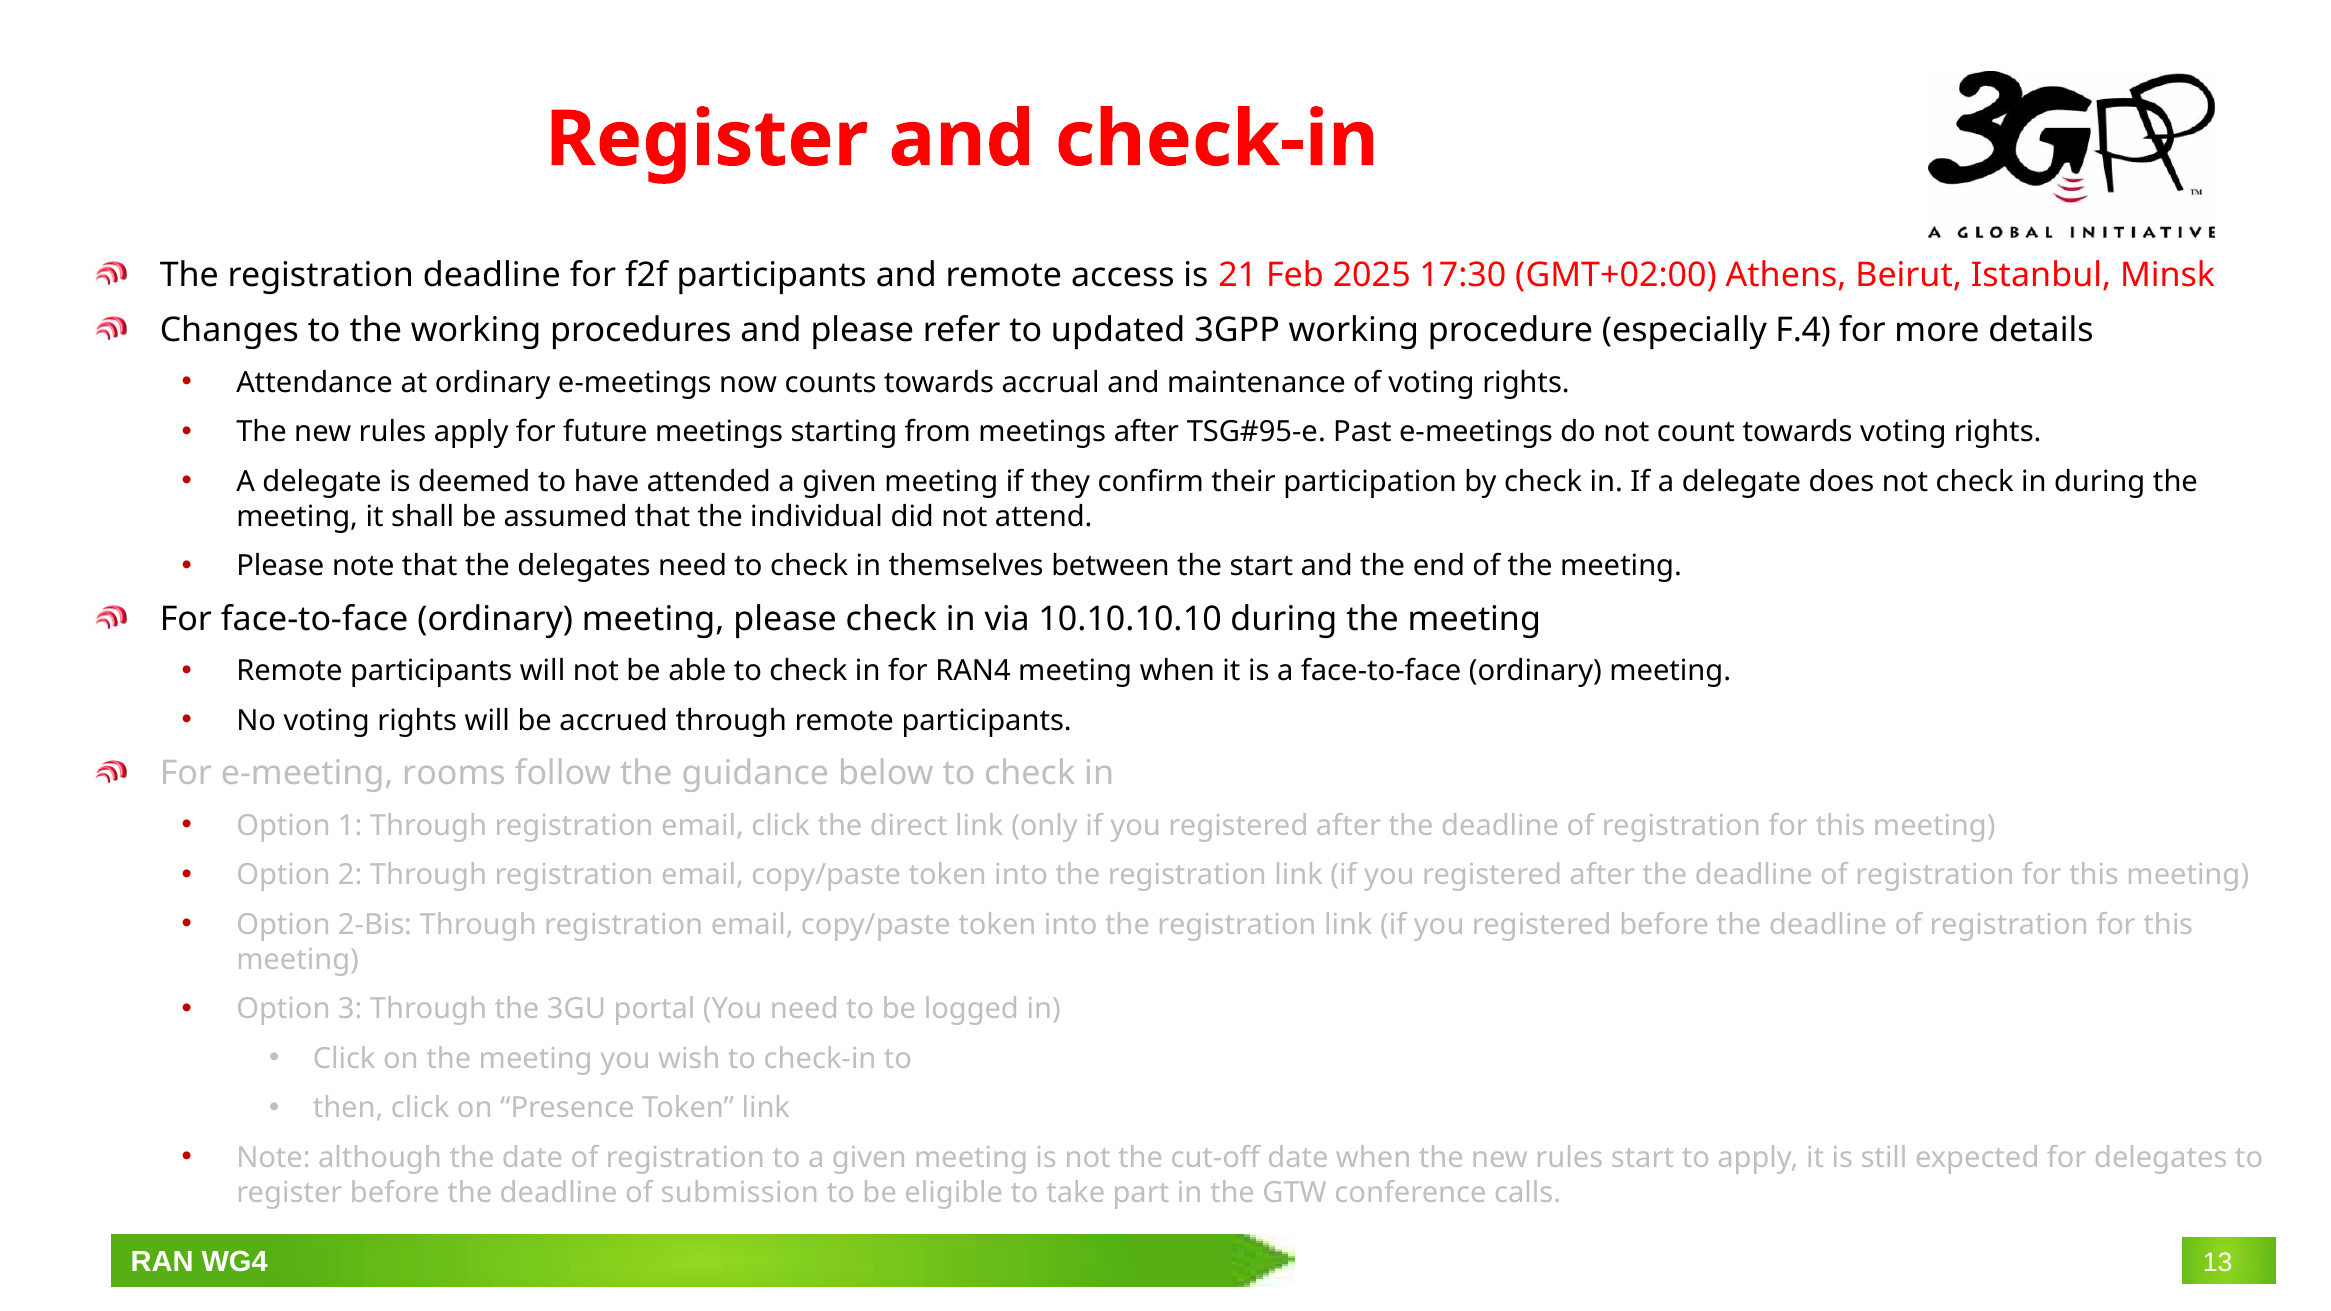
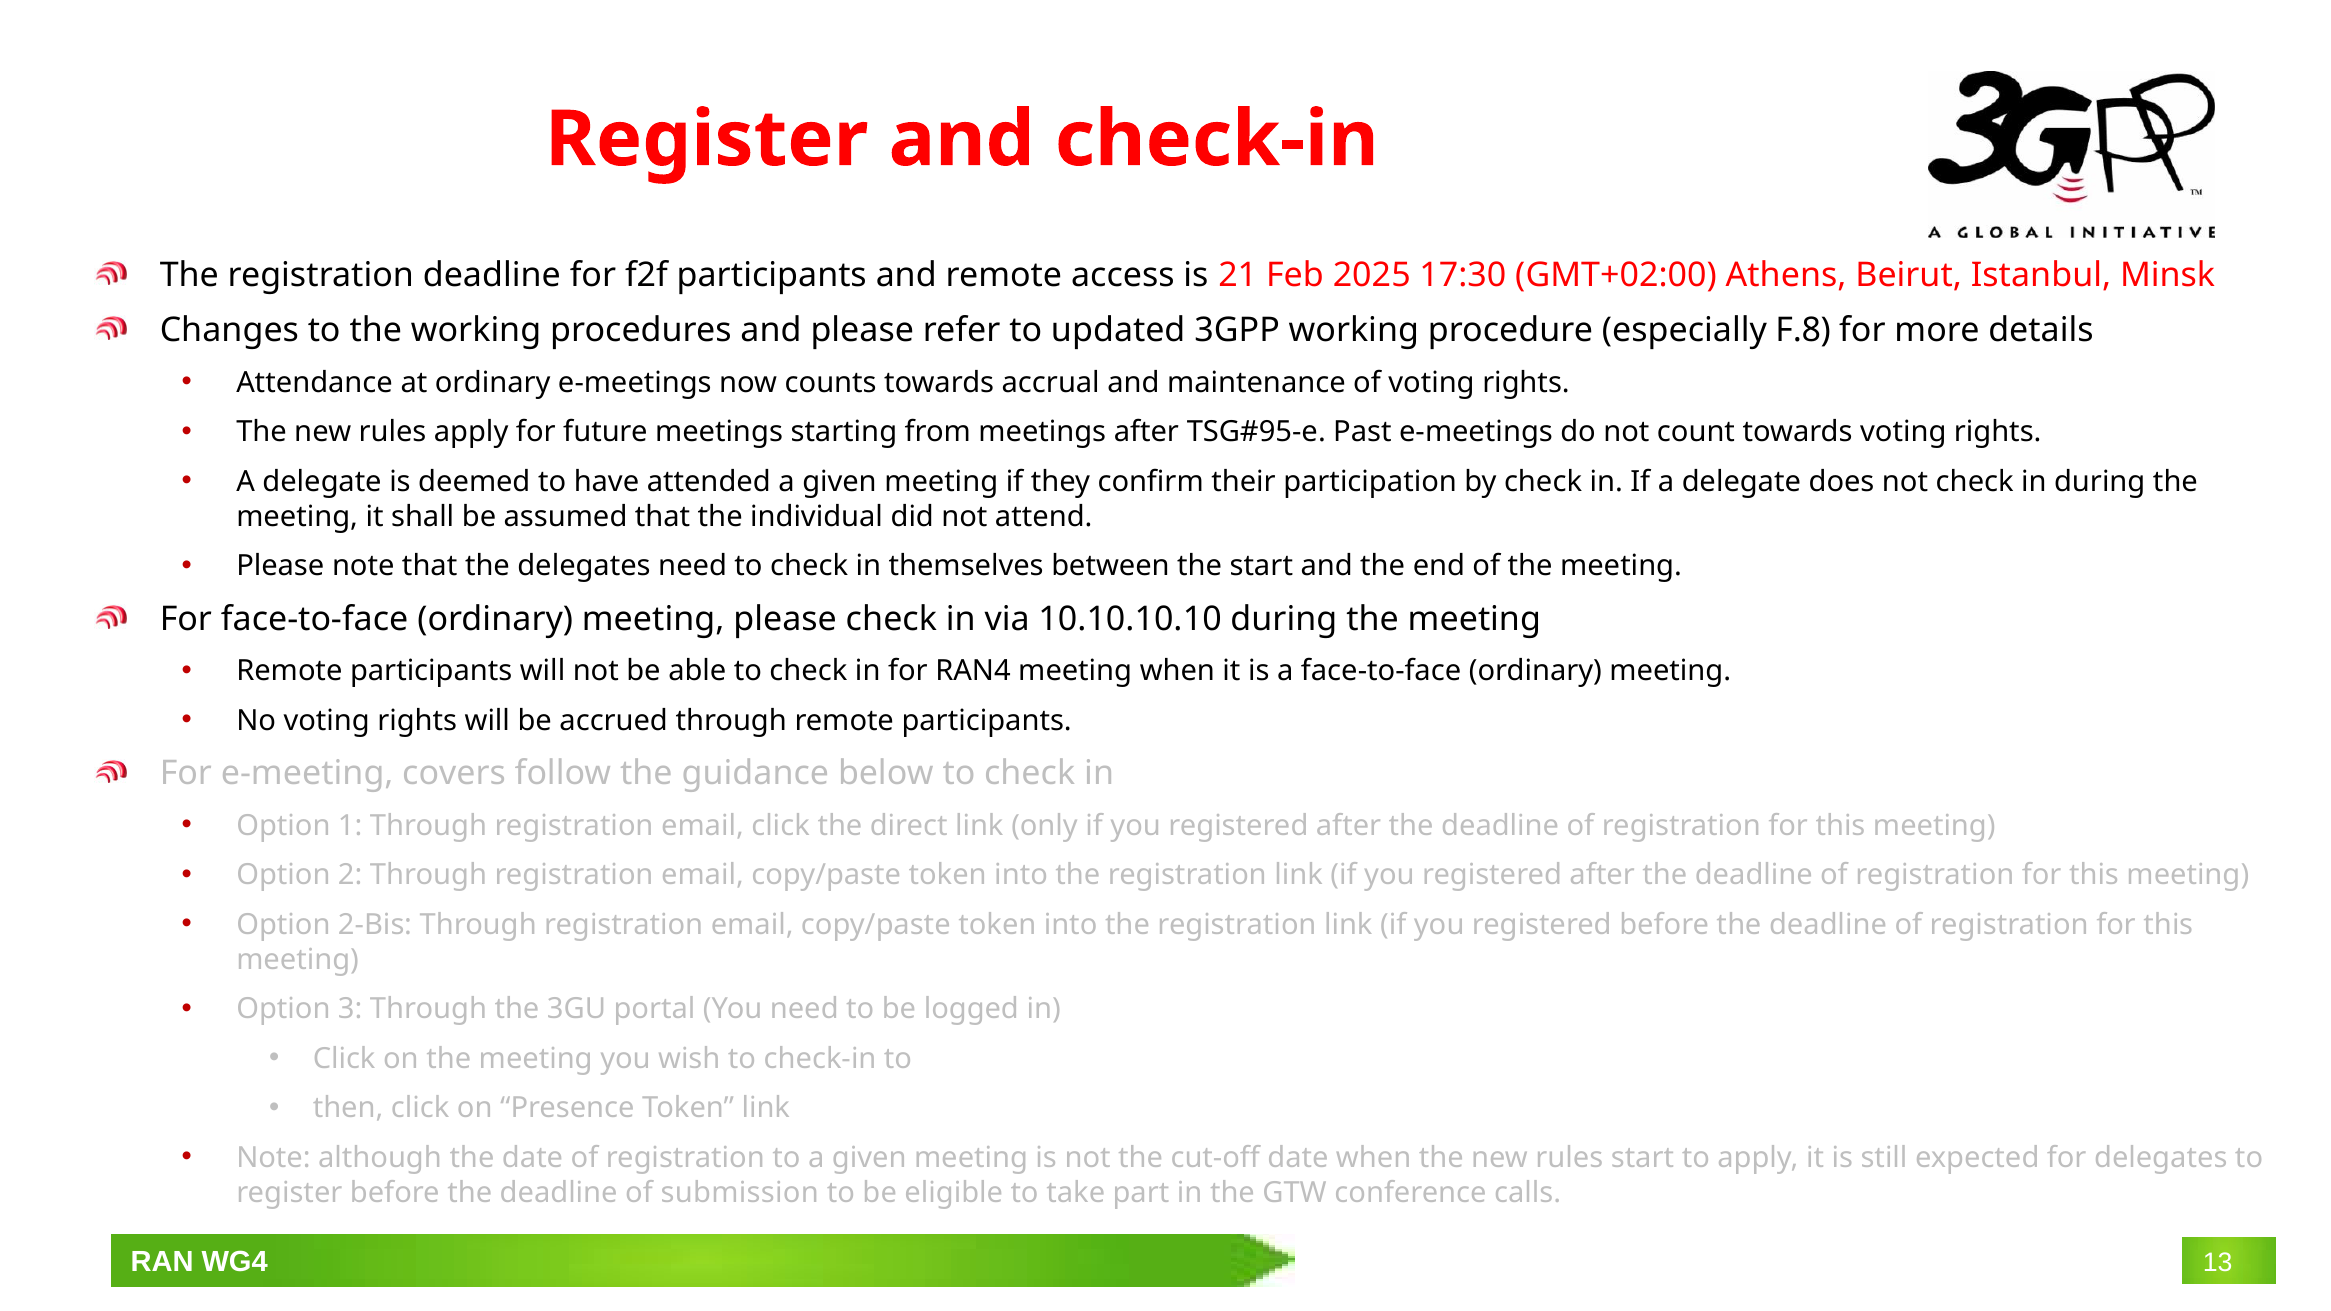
F.4: F.4 -> F.8
rooms: rooms -> covers
